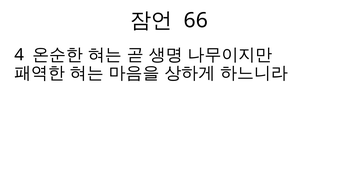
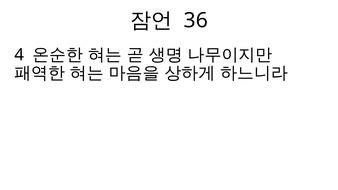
66: 66 -> 36
